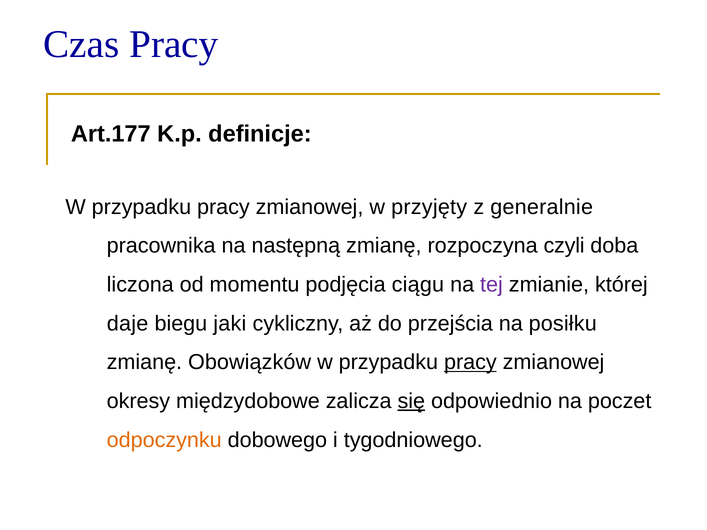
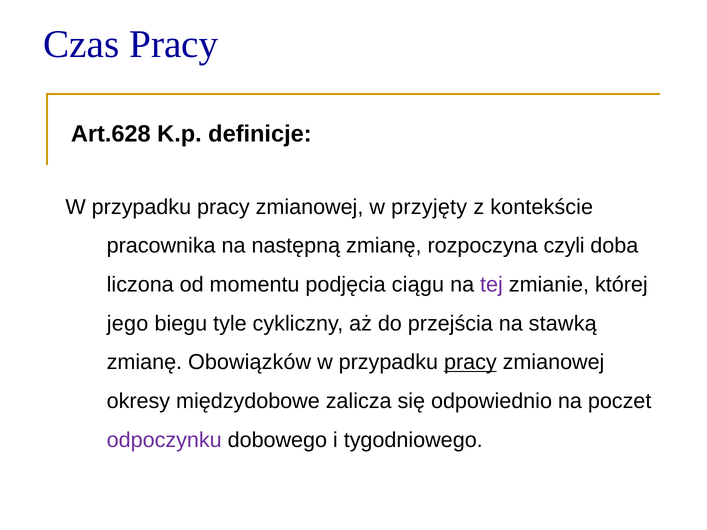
Art.177: Art.177 -> Art.628
generalnie: generalnie -> kontekście
daje: daje -> jego
jaki: jaki -> tyle
posiłku: posiłku -> stawką
się underline: present -> none
odpoczynku colour: orange -> purple
